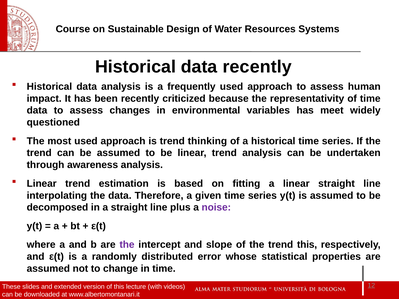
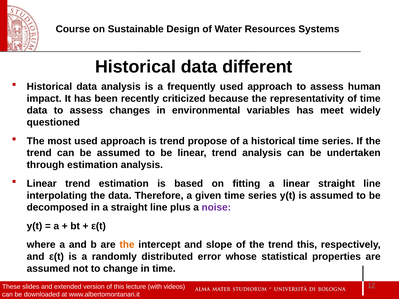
data recently: recently -> different
thinking: thinking -> propose
through awareness: awareness -> estimation
the at (127, 245) colour: purple -> orange
